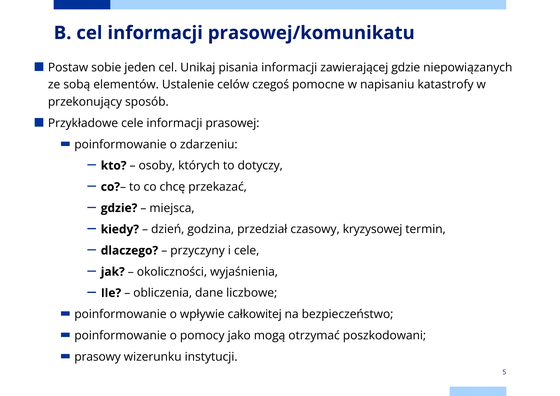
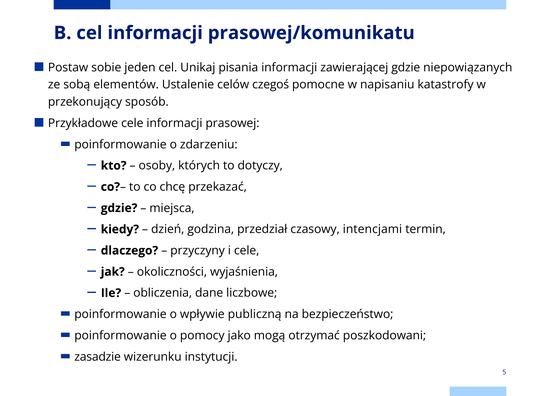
kryzysowej: kryzysowej -> intencjami
całkowitej: całkowitej -> publiczną
prasowy: prasowy -> zasadzie
